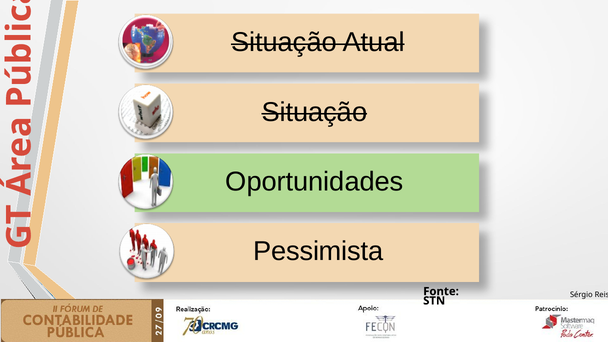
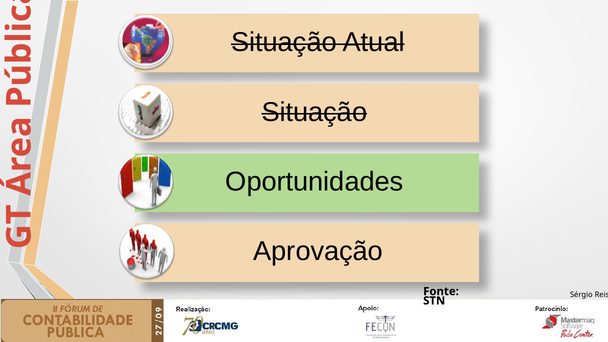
Pessimista: Pessimista -> Aprovação
